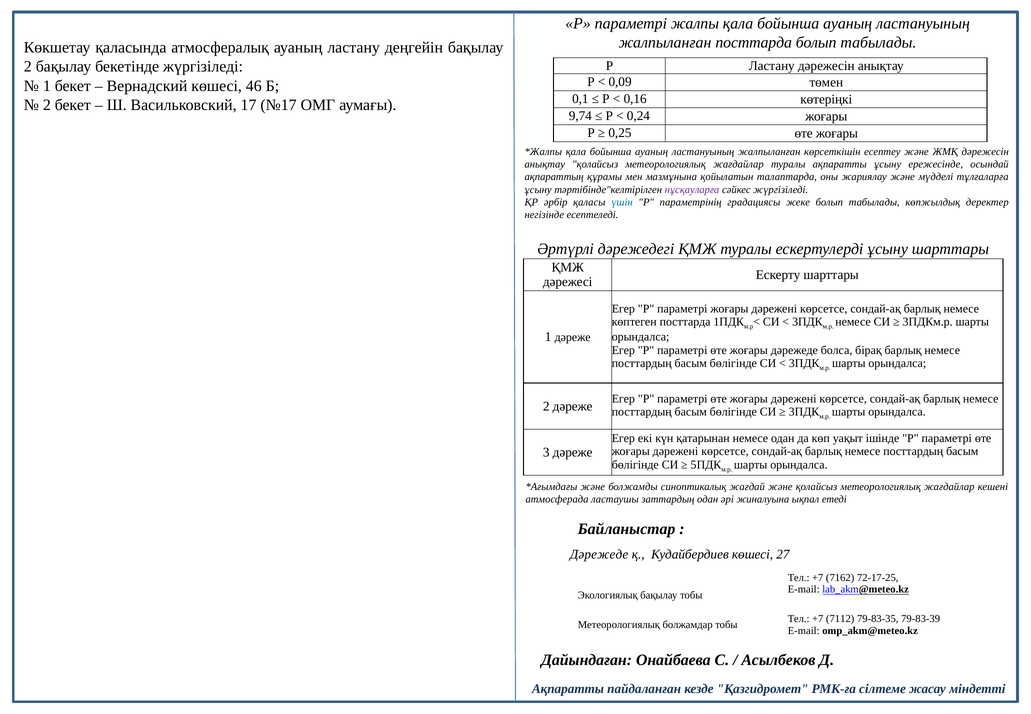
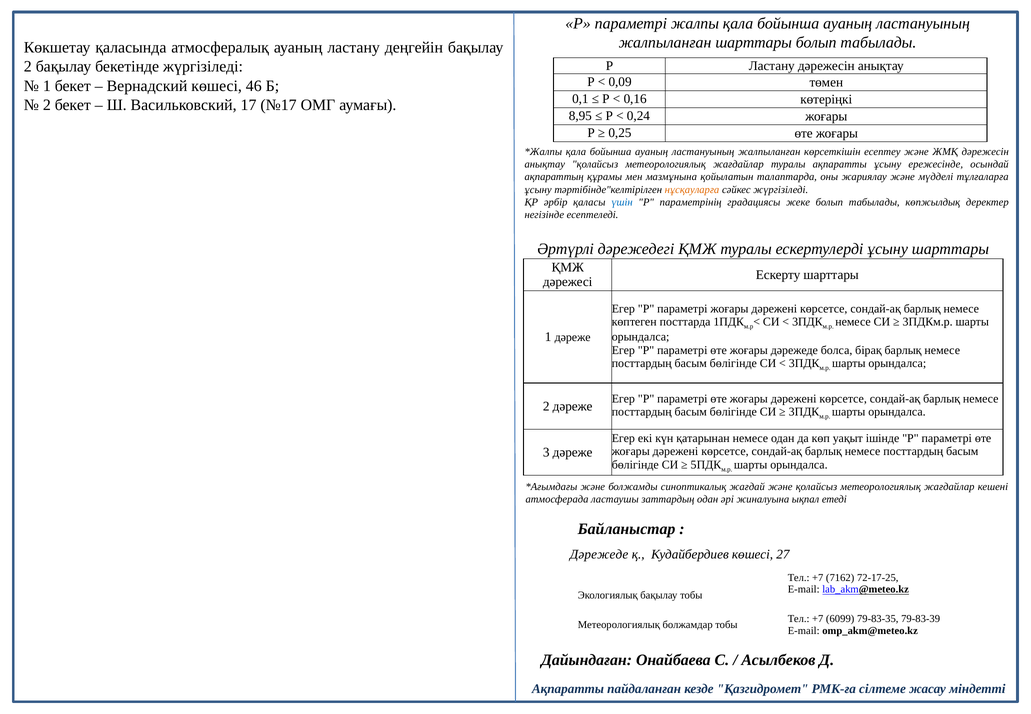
жалпыланған посттарда: посттарда -> шарттары
9,74: 9,74 -> 8,95
нұсқауларға colour: purple -> orange
7112: 7112 -> 6099
